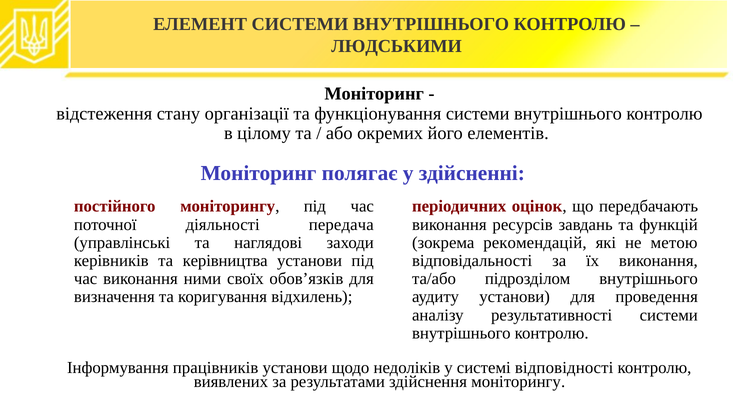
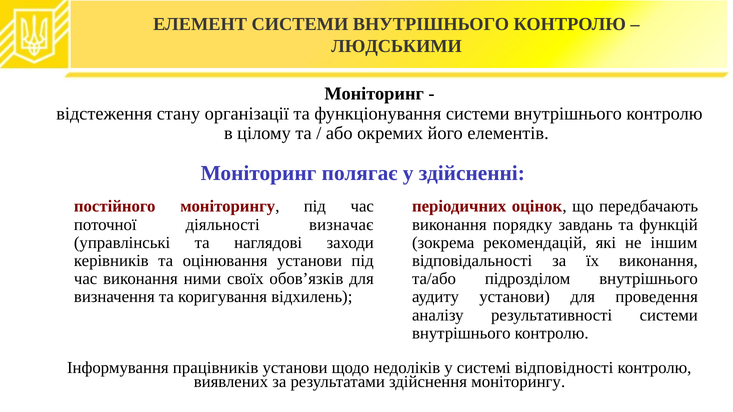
передача: передача -> визначає
ресурсів: ресурсів -> порядку
метою: метою -> іншим
керівництва: керівництва -> оцінювання
